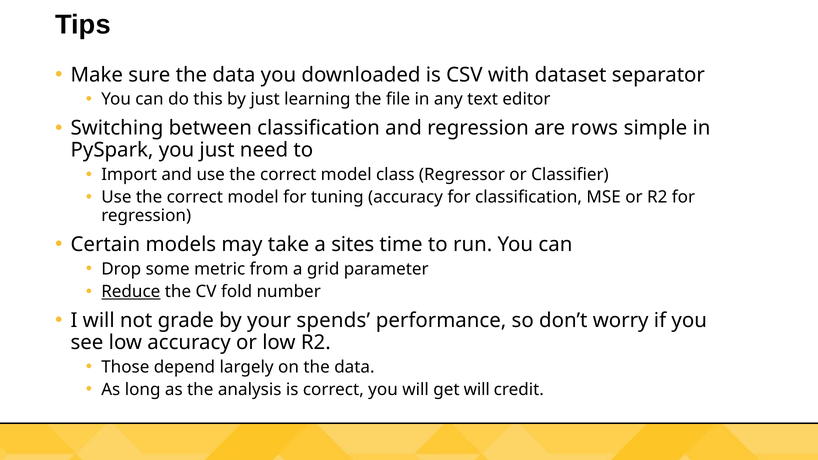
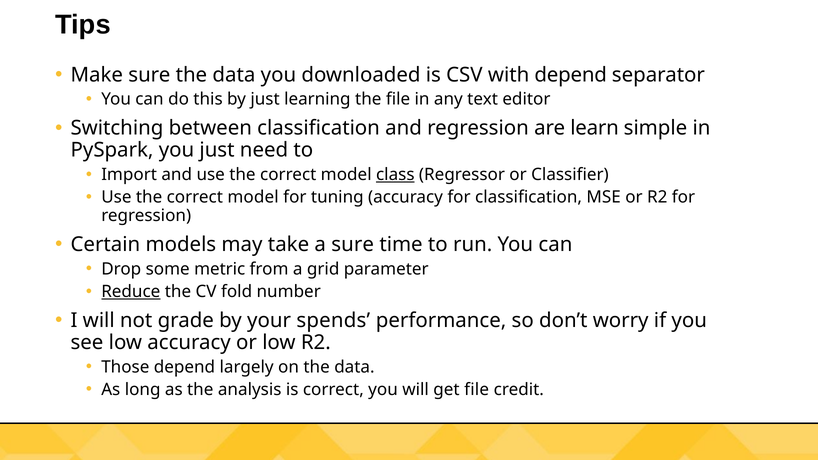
with dataset: dataset -> depend
rows: rows -> learn
class underline: none -> present
a sites: sites -> sure
get will: will -> file
